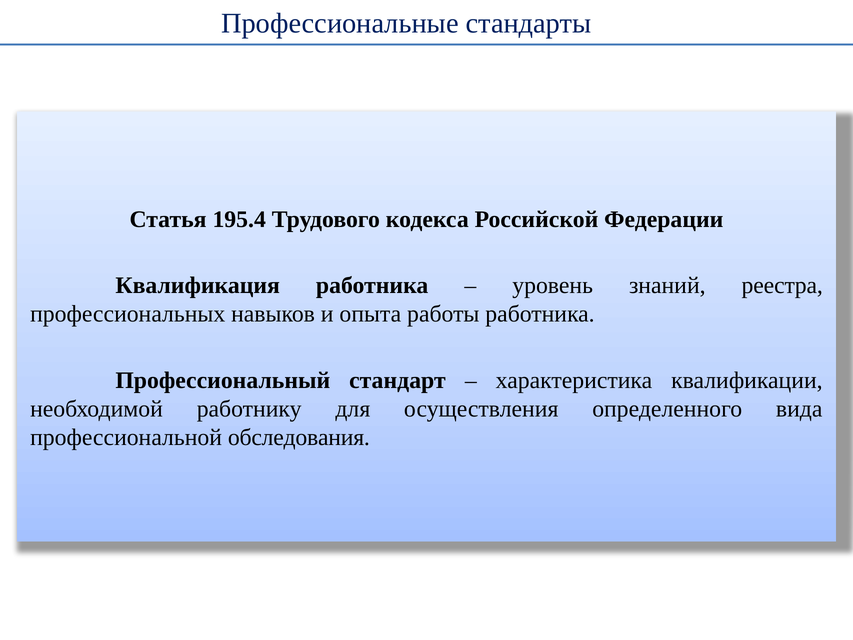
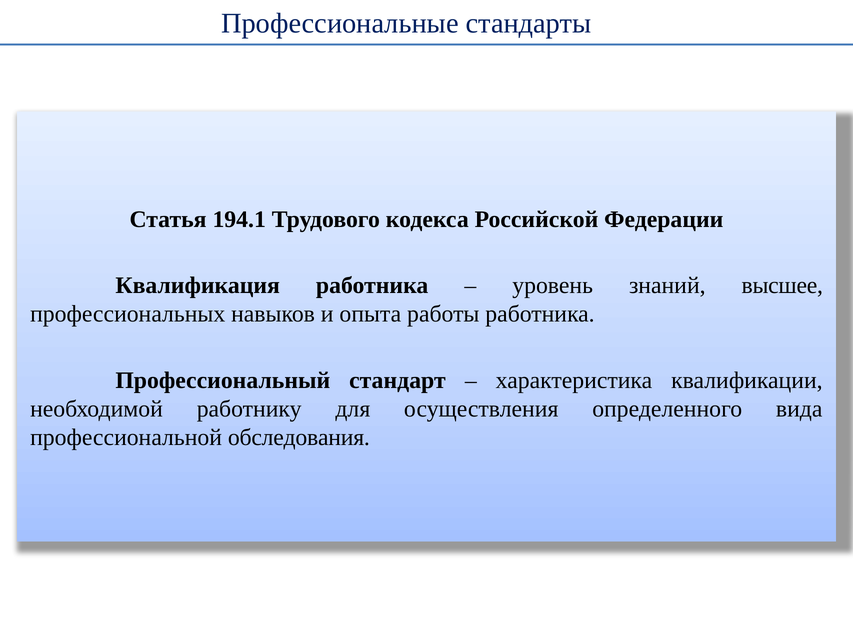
195.4: 195.4 -> 194.1
реестра: реестра -> высшее
